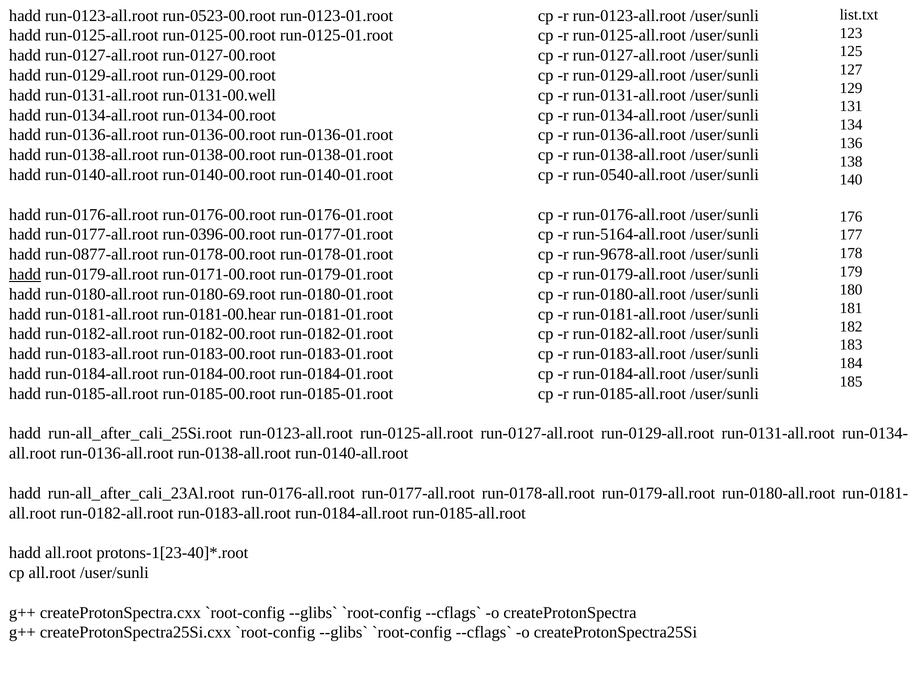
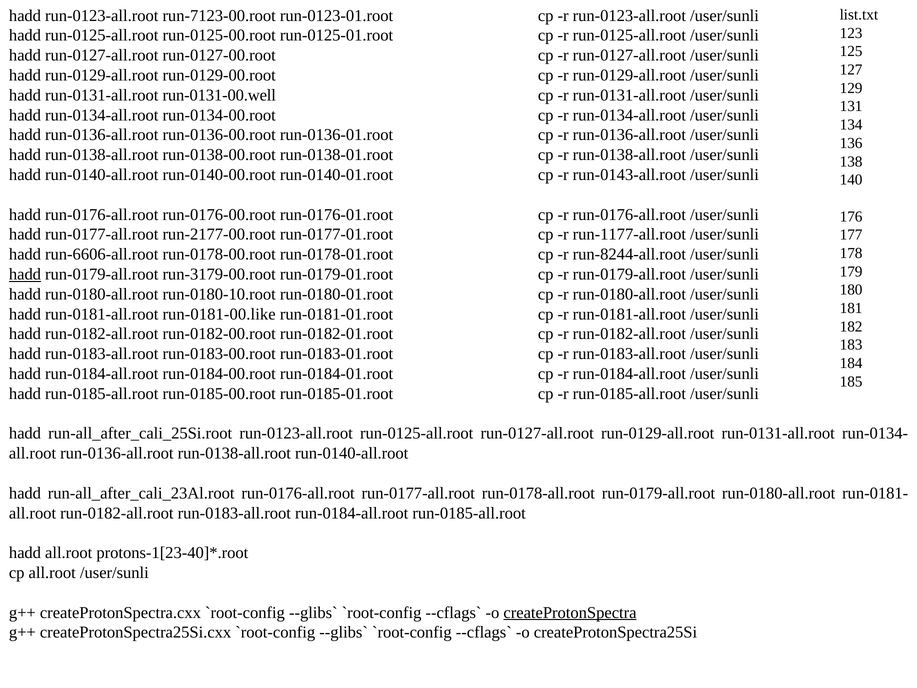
run-0523-00.root: run-0523-00.root -> run-7123-00.root
run-0540-all.root: run-0540-all.root -> run-0143-all.root
run-0396-00.root: run-0396-00.root -> run-2177-00.root
run-5164-all.root: run-5164-all.root -> run-1177-all.root
run-0877-all.root: run-0877-all.root -> run-6606-all.root
run-9678-all.root: run-9678-all.root -> run-8244-all.root
run-0171-00.root: run-0171-00.root -> run-3179-00.root
run-0180-69.root: run-0180-69.root -> run-0180-10.root
run-0181-00.hear: run-0181-00.hear -> run-0181-00.like
createProtonSpectra underline: none -> present
